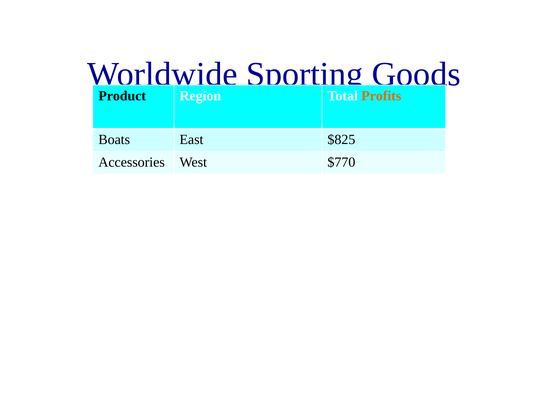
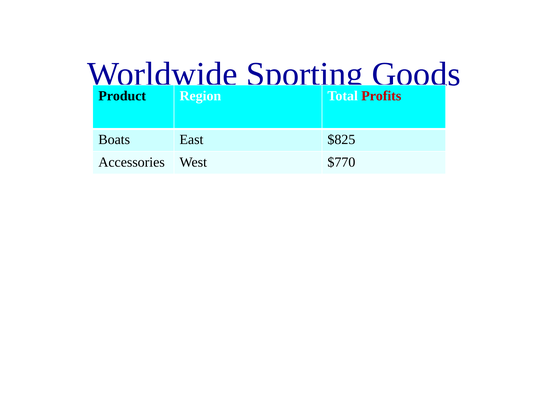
Profits colour: orange -> red
